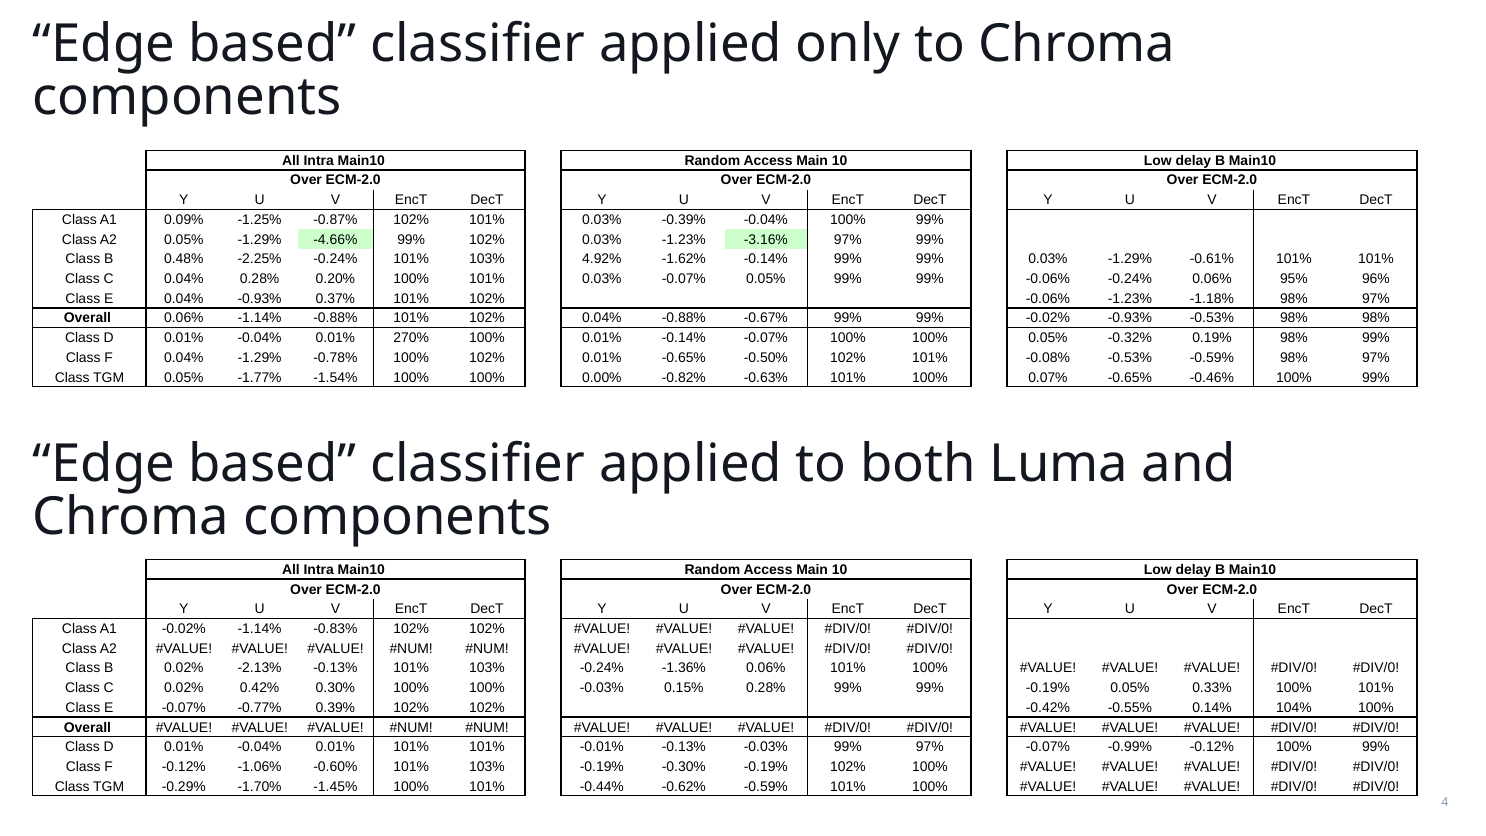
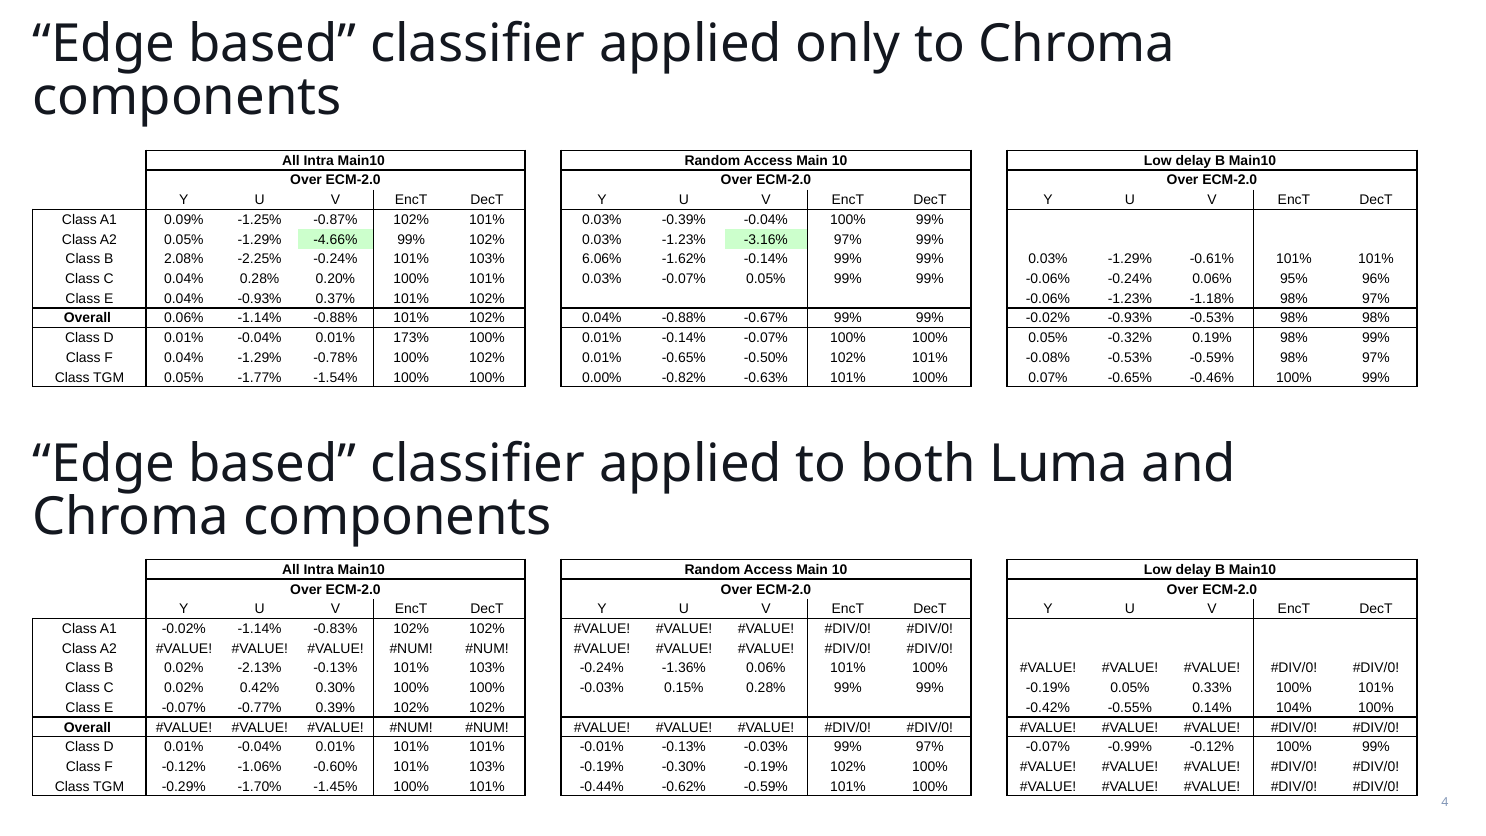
0.48%: 0.48% -> 2.08%
4.92%: 4.92% -> 6.06%
270%: 270% -> 173%
